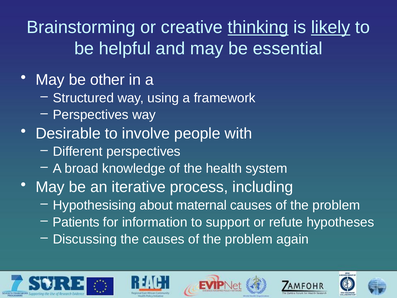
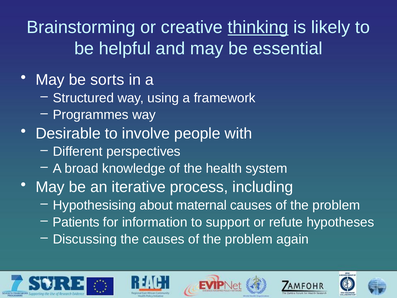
likely underline: present -> none
other: other -> sorts
Perspectives at (91, 115): Perspectives -> Programmes
